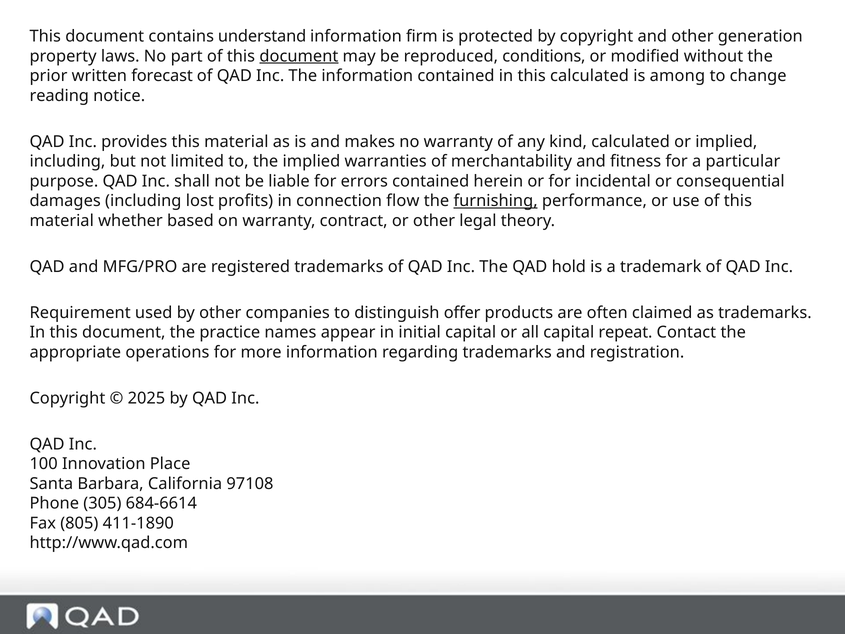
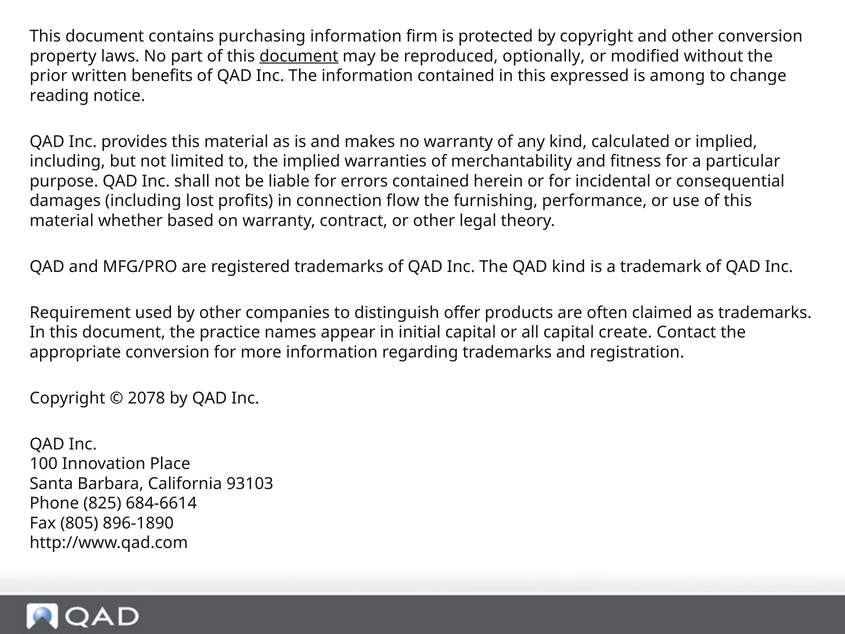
understand: understand -> purchasing
other generation: generation -> conversion
conditions: conditions -> optionally
forecast: forecast -> benefits
this calculated: calculated -> expressed
furnishing underline: present -> none
QAD hold: hold -> kind
repeat: repeat -> create
appropriate operations: operations -> conversion
2025: 2025 -> 2078
97108: 97108 -> 93103
305: 305 -> 825
411-1890: 411-1890 -> 896-1890
